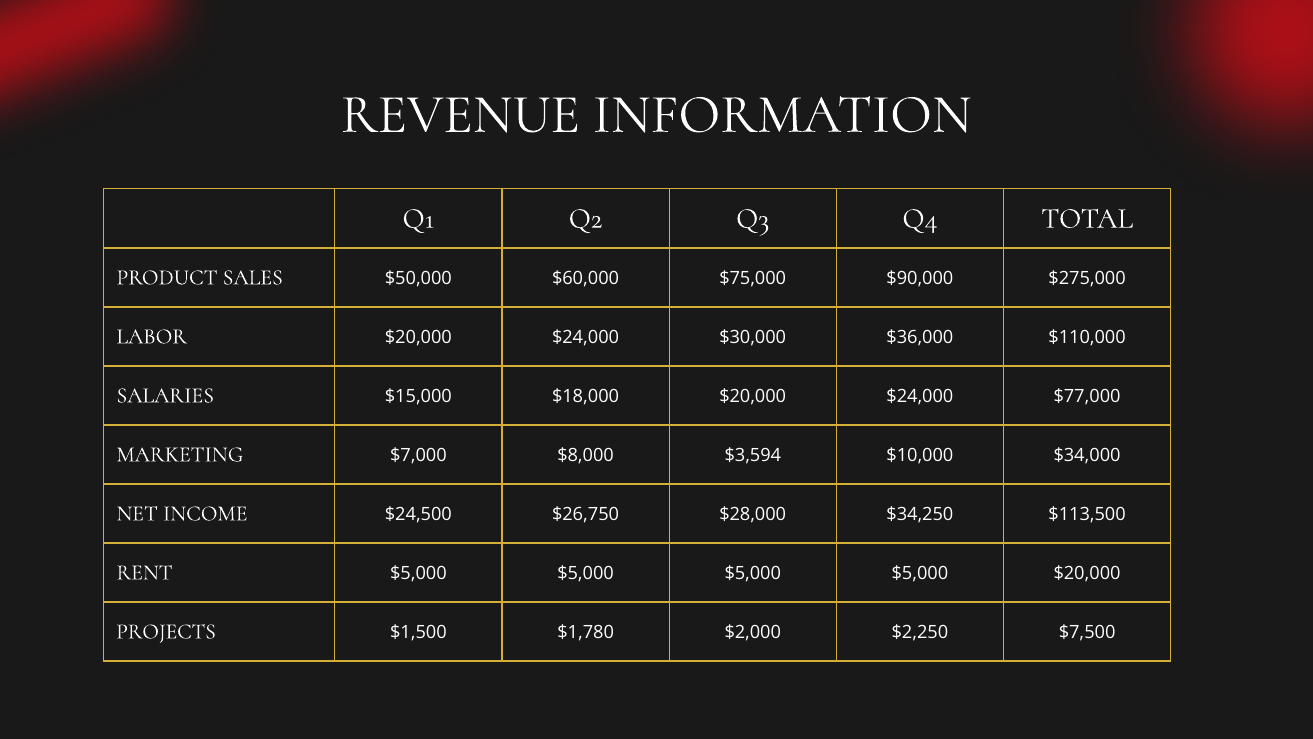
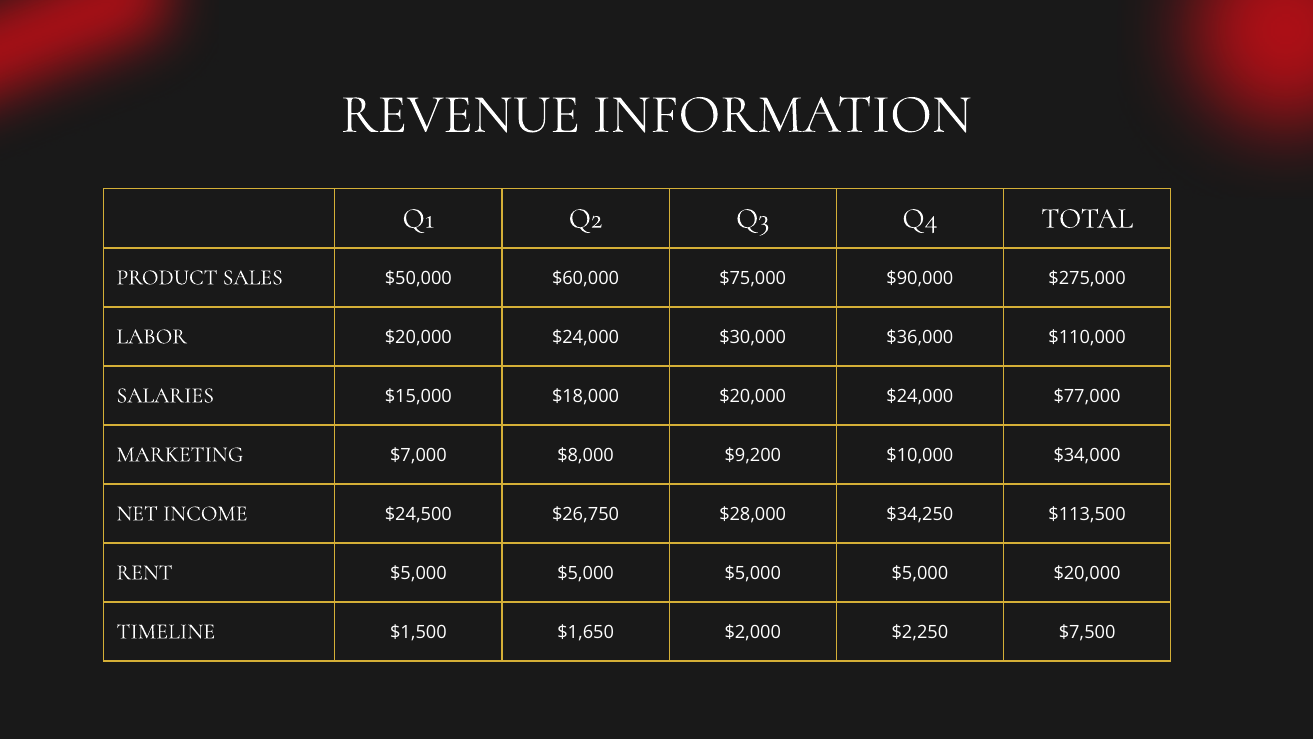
$3,594: $3,594 -> $9,200
PROJECTS: PROJECTS -> TIMELINE
$1,780: $1,780 -> $1,650
